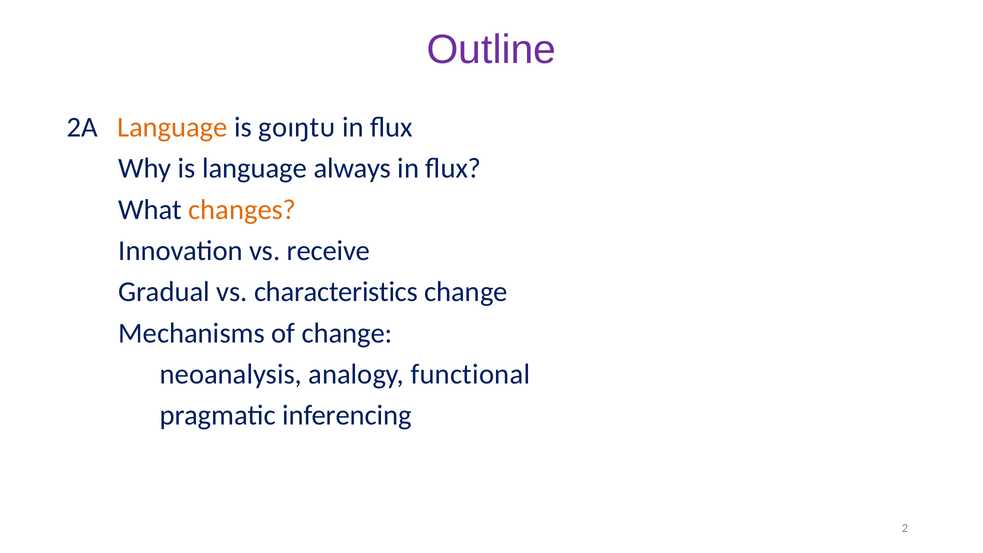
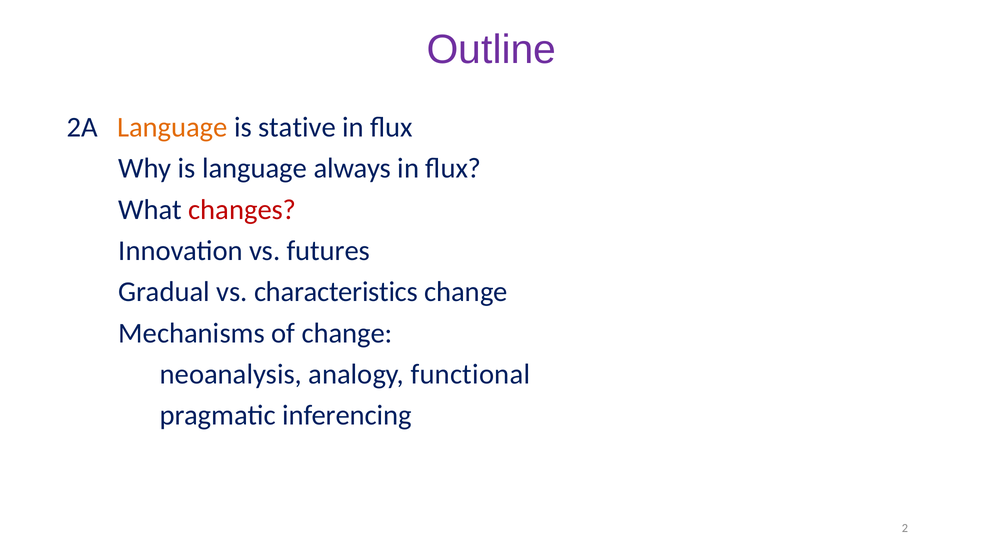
goɪŋtᴜ: goɪŋtᴜ -> stative
changes colour: orange -> red
receive: receive -> futures
